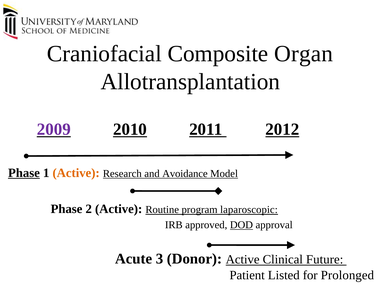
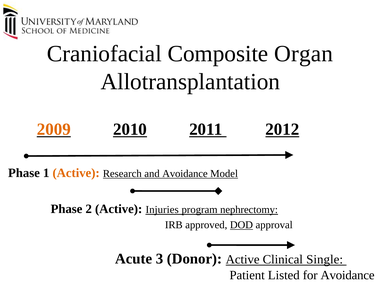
2009 colour: purple -> orange
Phase at (24, 173) underline: present -> none
Routine: Routine -> Injuries
laparoscopic: laparoscopic -> nephrectomy
Future: Future -> Single
for Prolonged: Prolonged -> Avoidance
